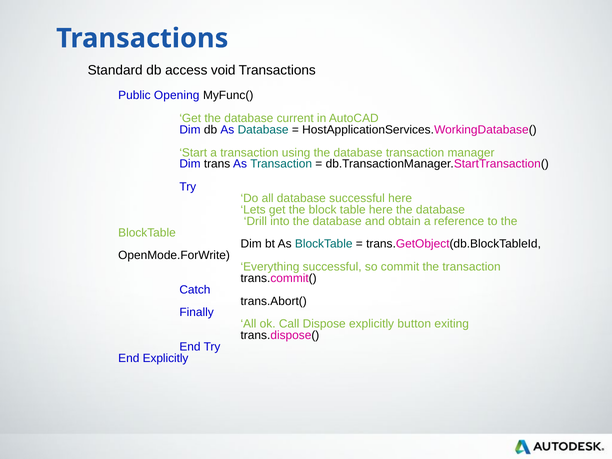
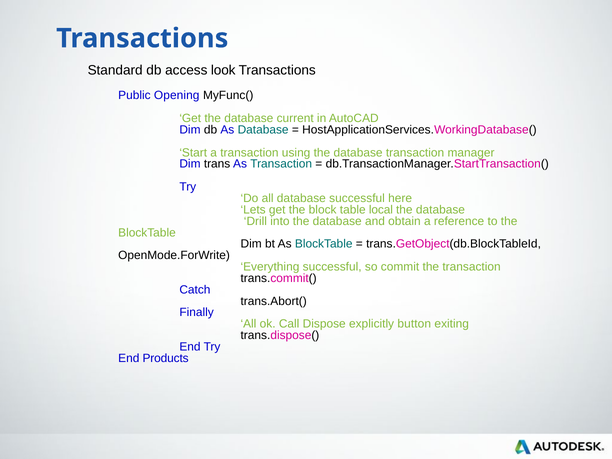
void: void -> look
table here: here -> local
End Explicitly: Explicitly -> Products
